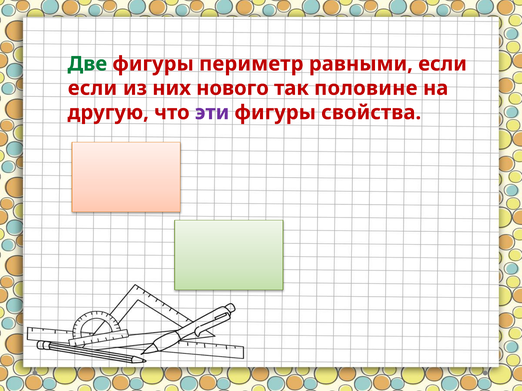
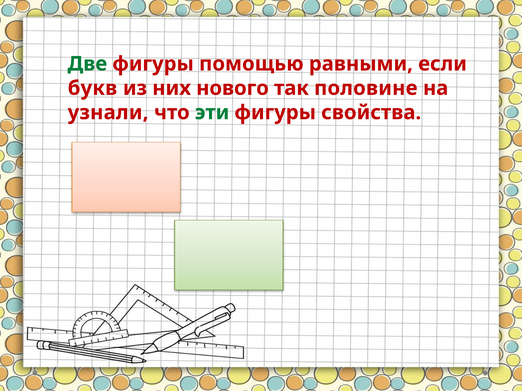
периметр: периметр -> помощью
если at (92, 88): если -> букв
другую: другую -> узнали
эти colour: purple -> green
